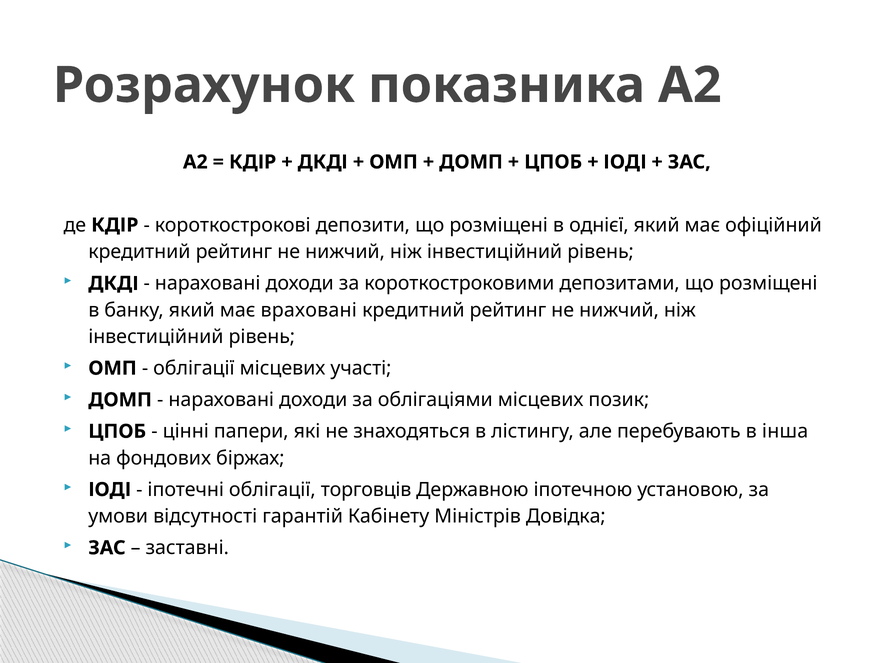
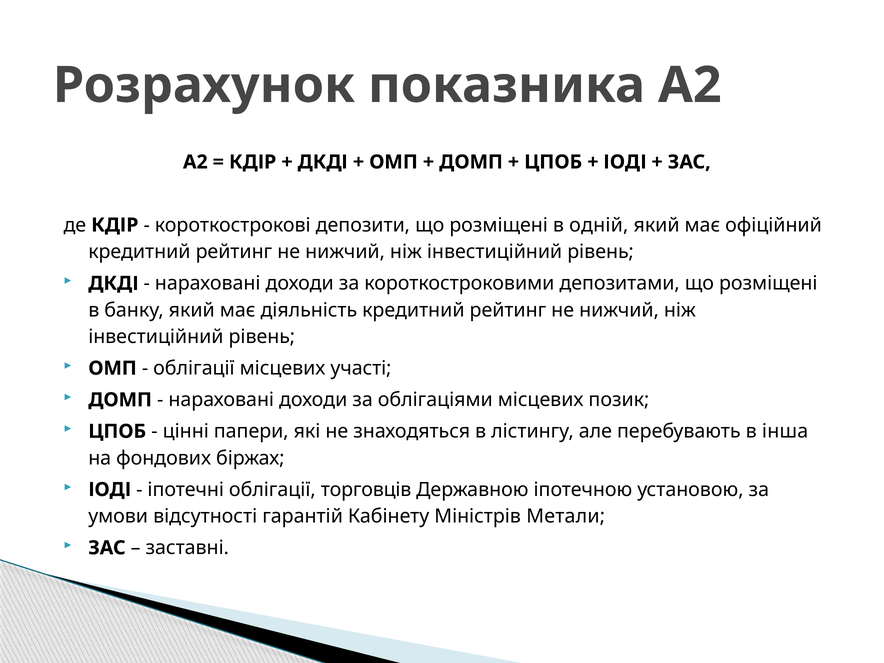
однієї: однієї -> одній
враховані: враховані -> діяльність
Довідка: Довідка -> Метали
